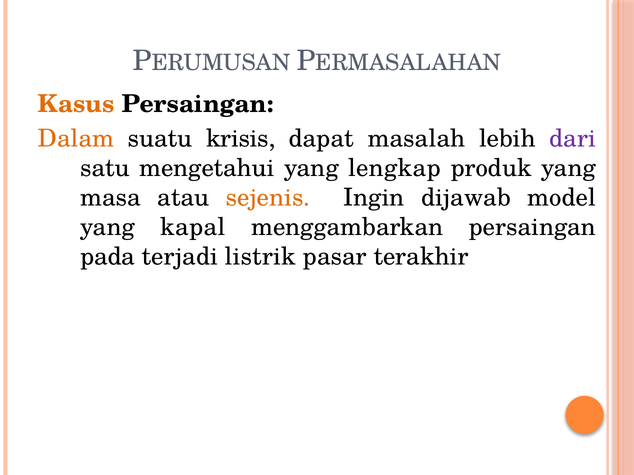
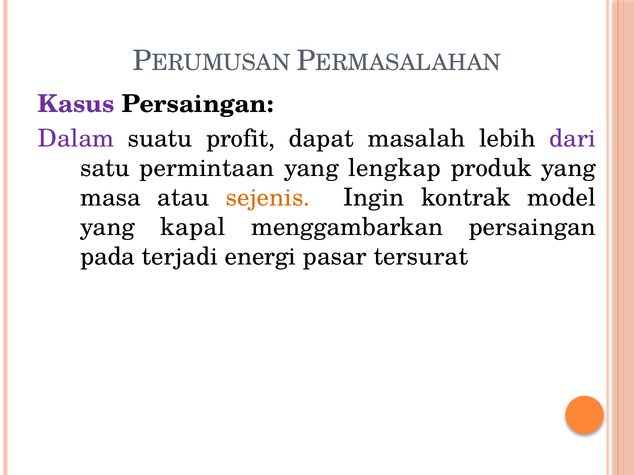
Kasus colour: orange -> purple
Dalam colour: orange -> purple
krisis: krisis -> profit
mengetahui: mengetahui -> permintaan
dijawab: dijawab -> kontrak
listrik: listrik -> energi
terakhir: terakhir -> tersurat
